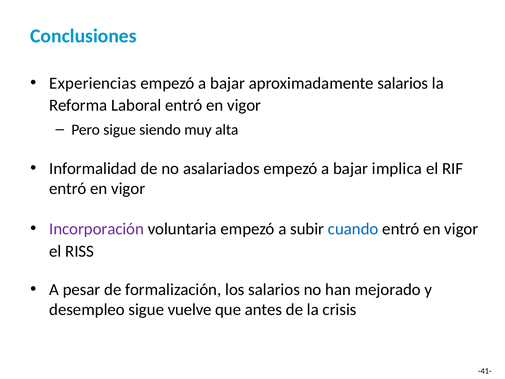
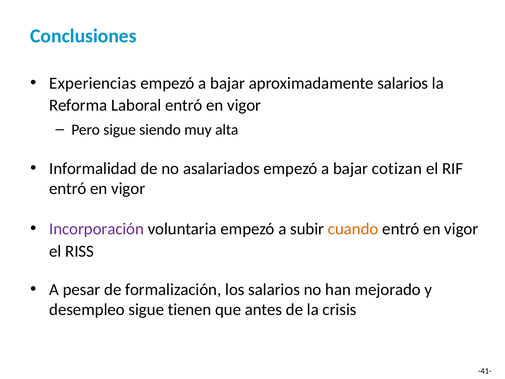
implica: implica -> cotizan
cuando colour: blue -> orange
vuelve: vuelve -> tienen
